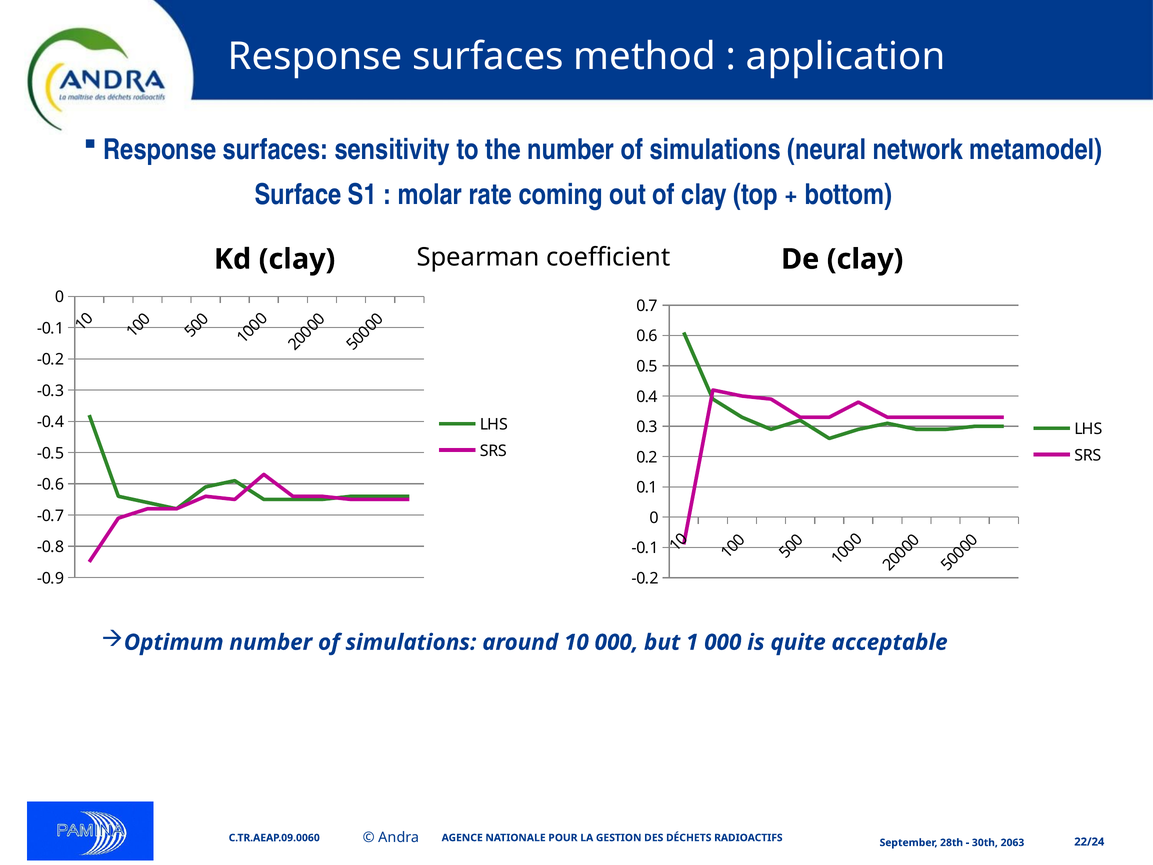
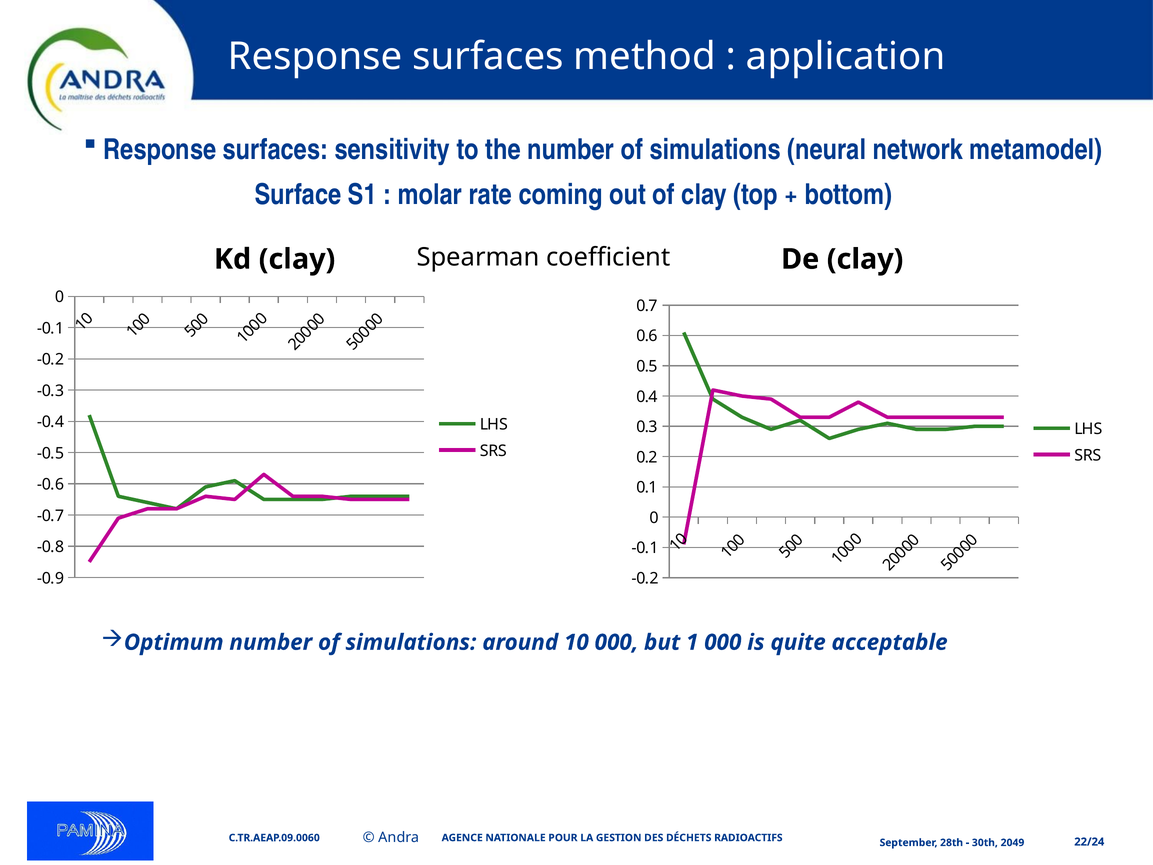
2063: 2063 -> 2049
